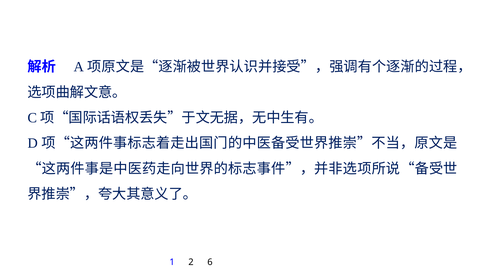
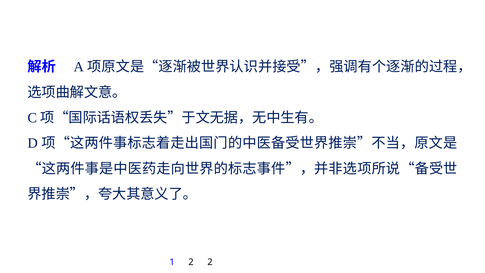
2 6: 6 -> 2
